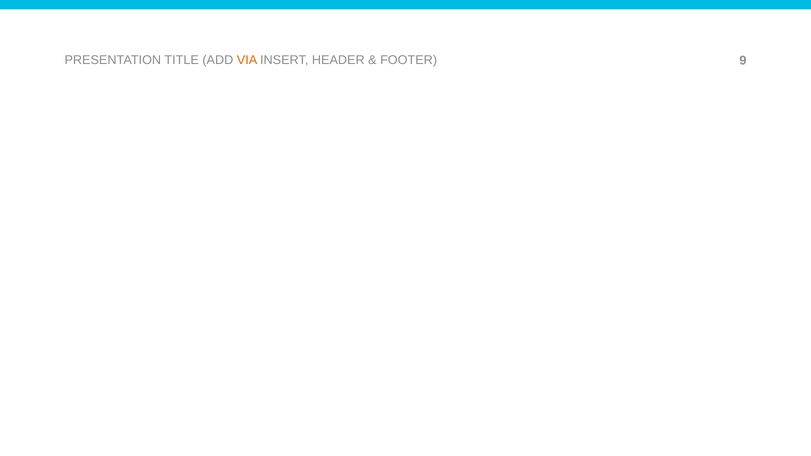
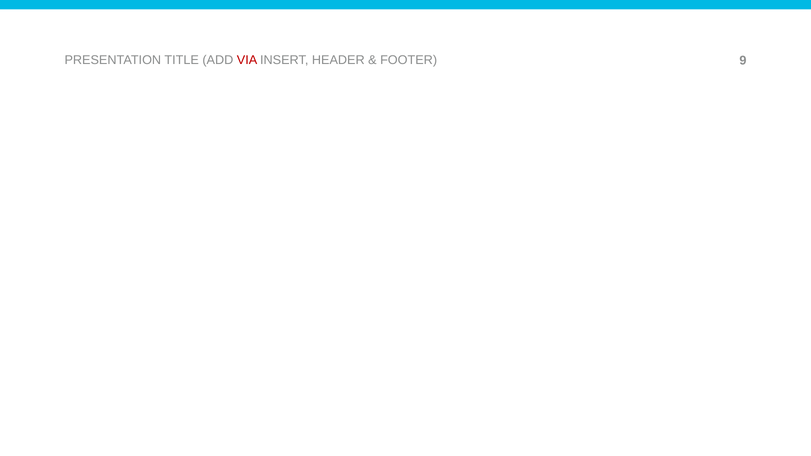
VIA colour: orange -> red
